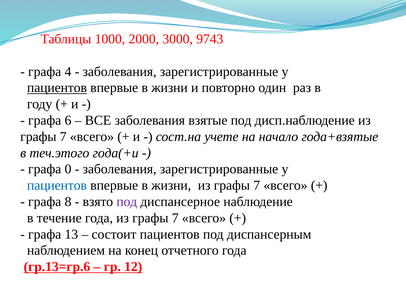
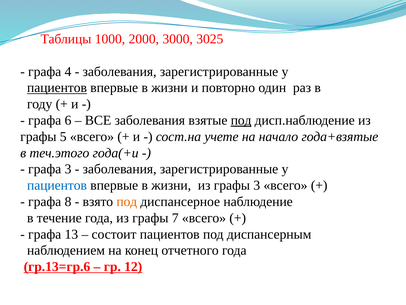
9743: 9743 -> 3025
под at (241, 120) underline: none -> present
7 at (63, 136): 7 -> 5
графа 0: 0 -> 3
жизни из графы 7: 7 -> 3
под at (127, 201) colour: purple -> orange
